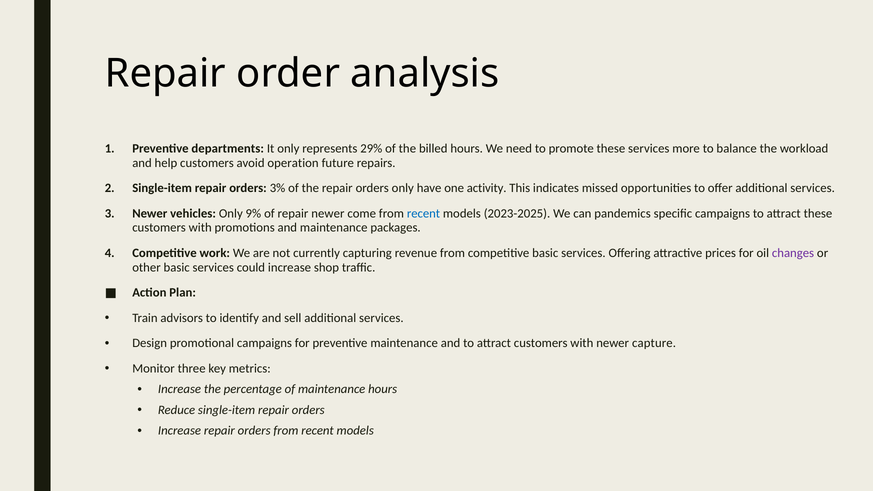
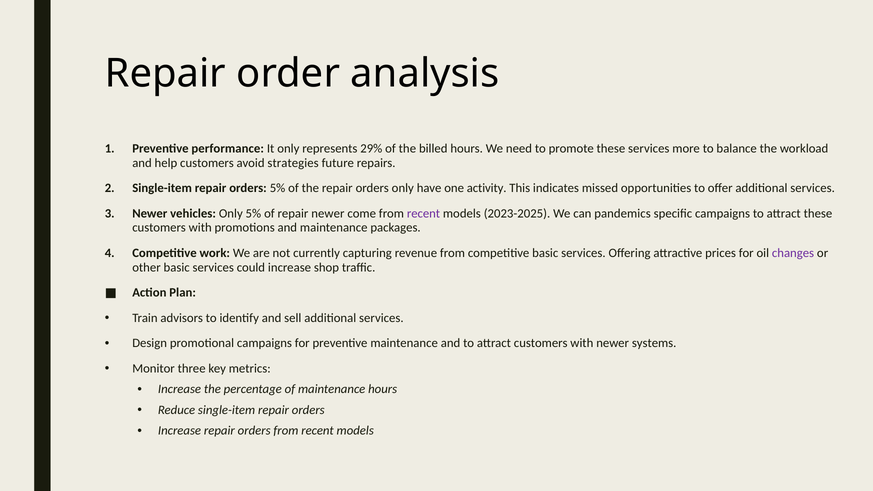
departments: departments -> performance
operation: operation -> strategies
orders 3%: 3% -> 5%
Only 9%: 9% -> 5%
recent at (423, 213) colour: blue -> purple
capture: capture -> systems
